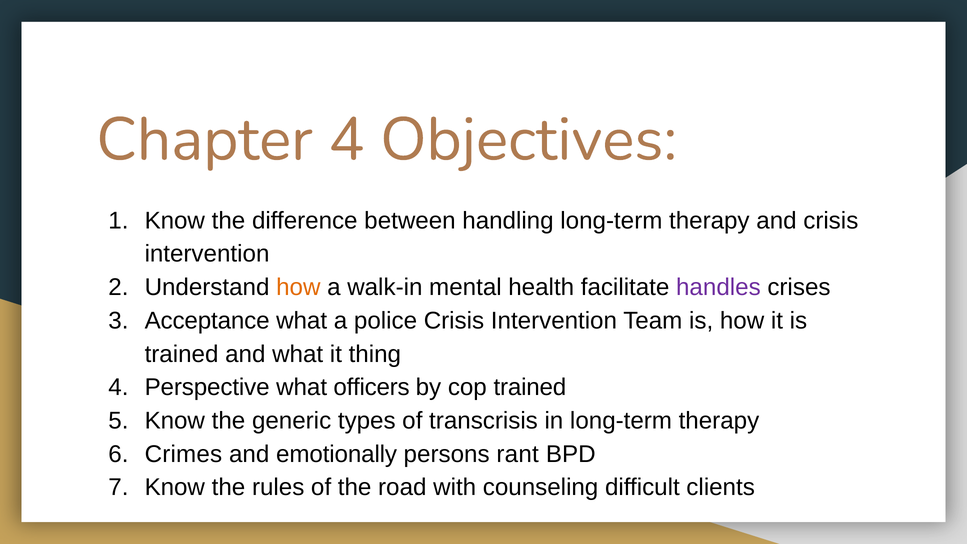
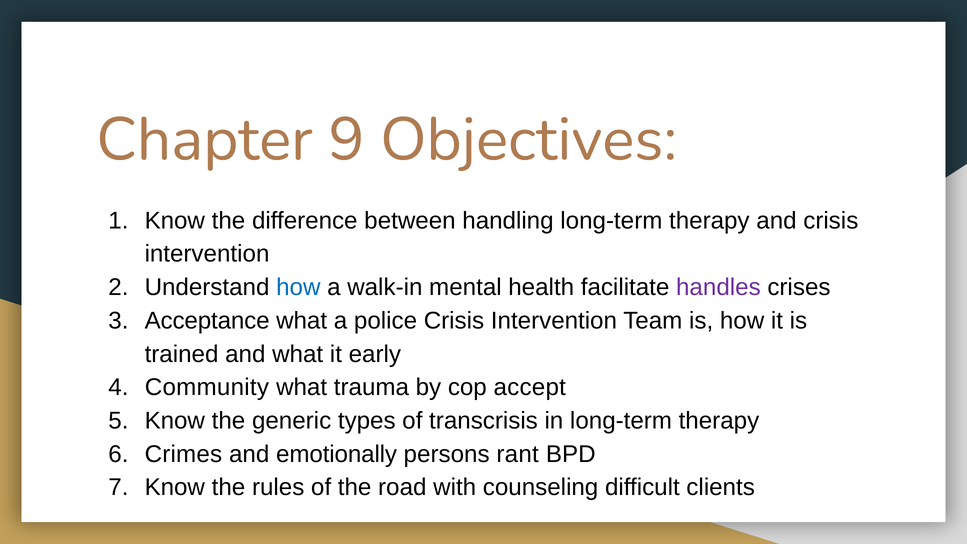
Chapter 4: 4 -> 9
how at (298, 287) colour: orange -> blue
thing: thing -> early
Perspective: Perspective -> Community
officers: officers -> trauma
cop trained: trained -> accept
